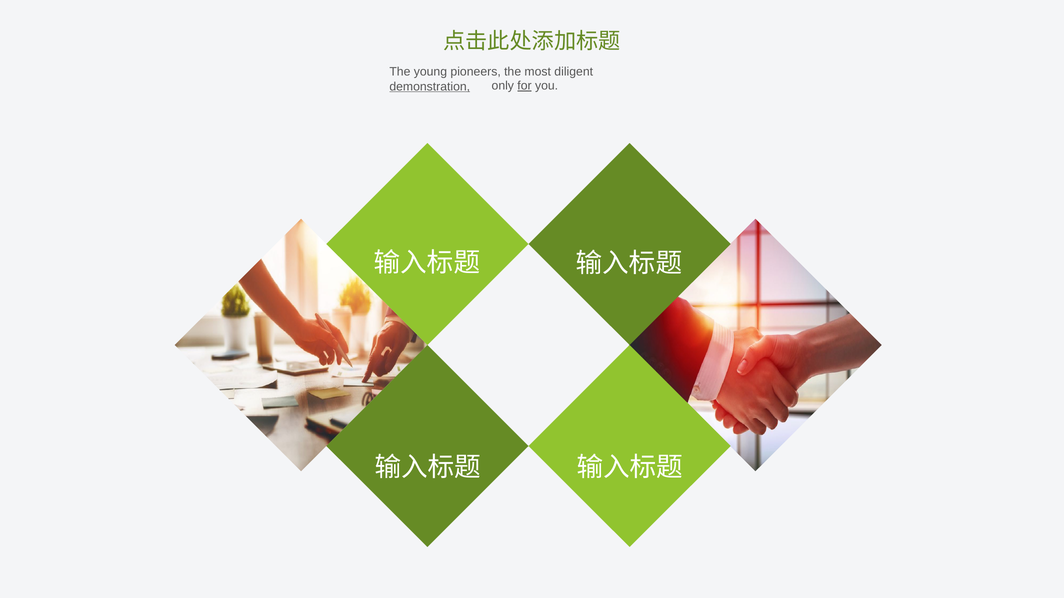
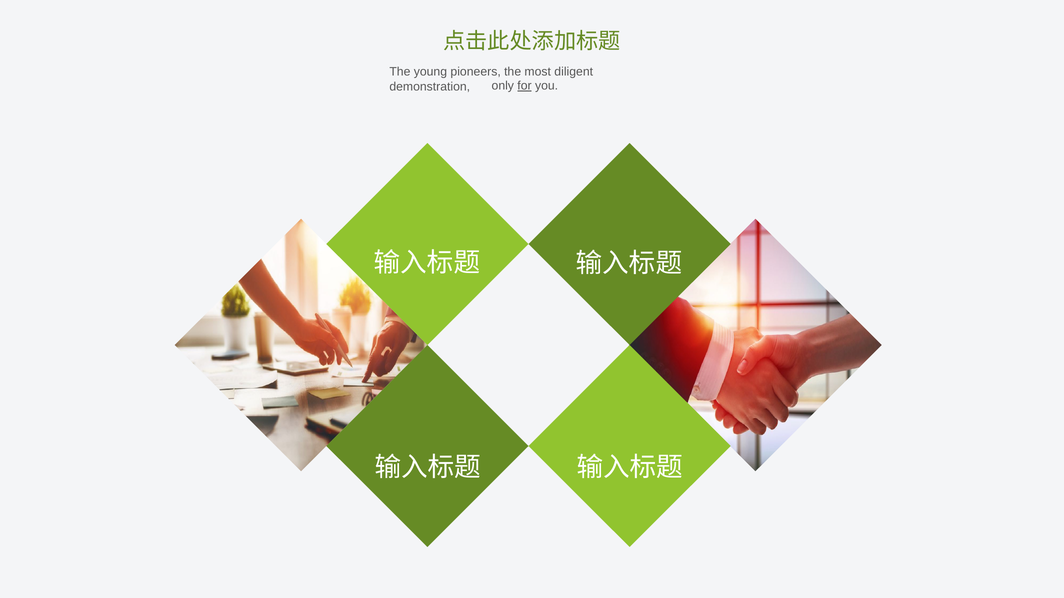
demonstration underline: present -> none
